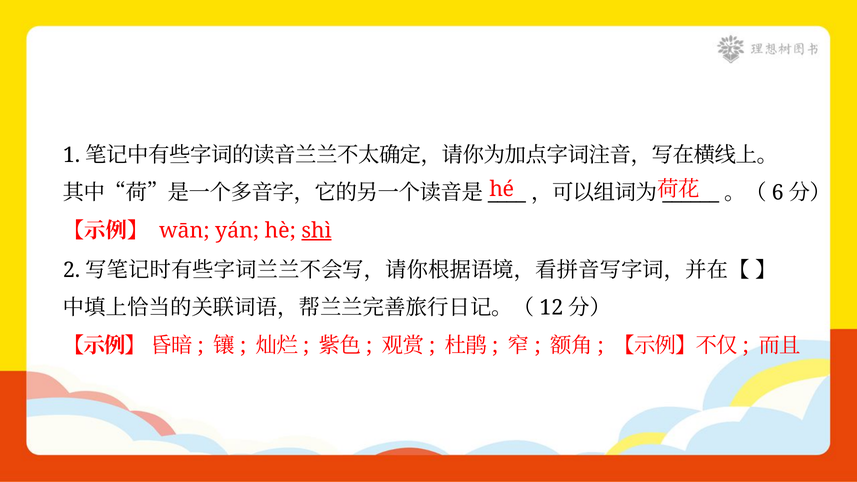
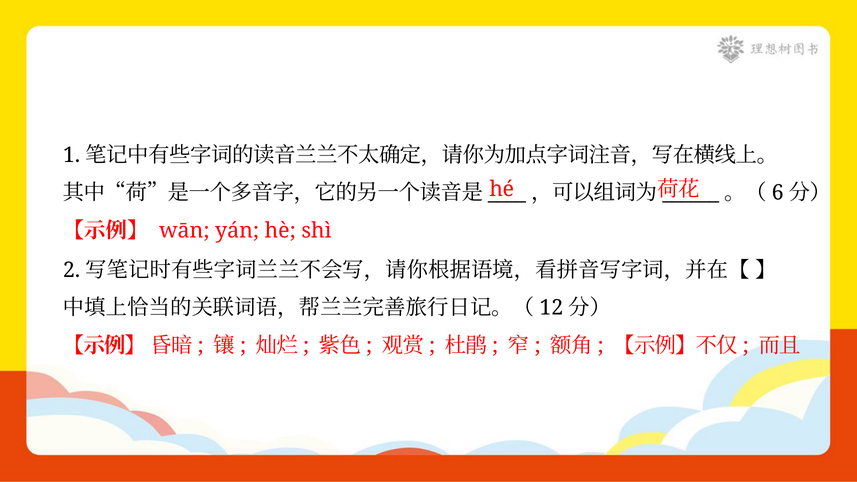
shì underline: present -> none
